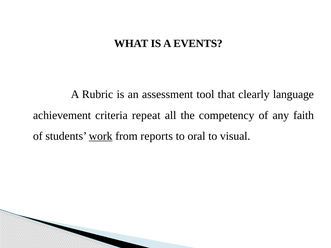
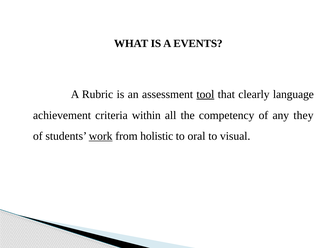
tool underline: none -> present
repeat: repeat -> within
faith: faith -> they
reports: reports -> holistic
